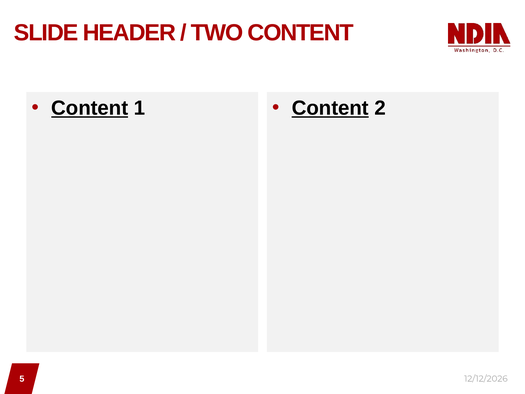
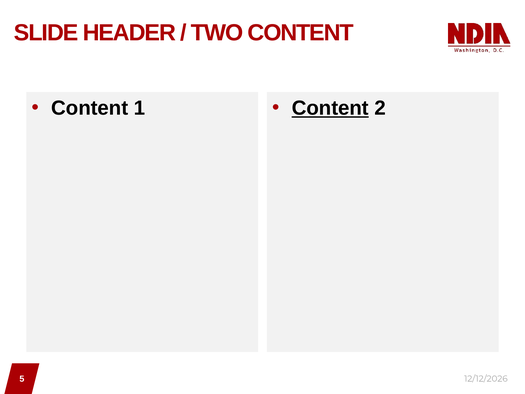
Content at (90, 108) underline: present -> none
